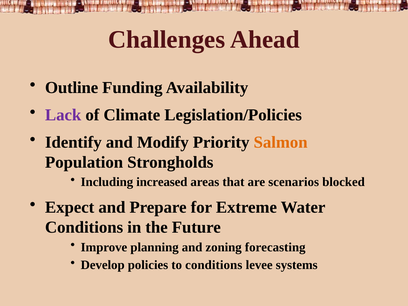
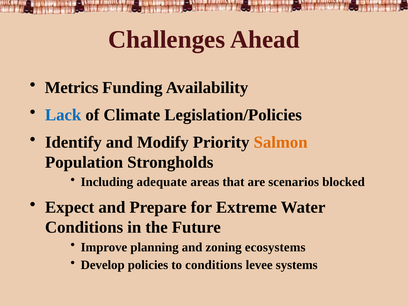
Outline: Outline -> Metrics
Lack colour: purple -> blue
increased: increased -> adequate
forecasting: forecasting -> ecosystems
